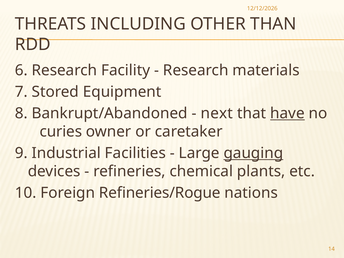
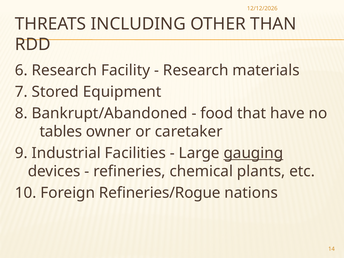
next: next -> food
have underline: present -> none
curies: curies -> tables
